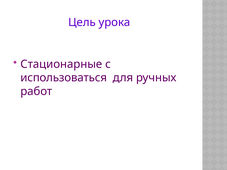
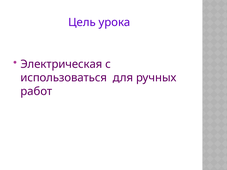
Стационарные: Стационарные -> Электрическая
